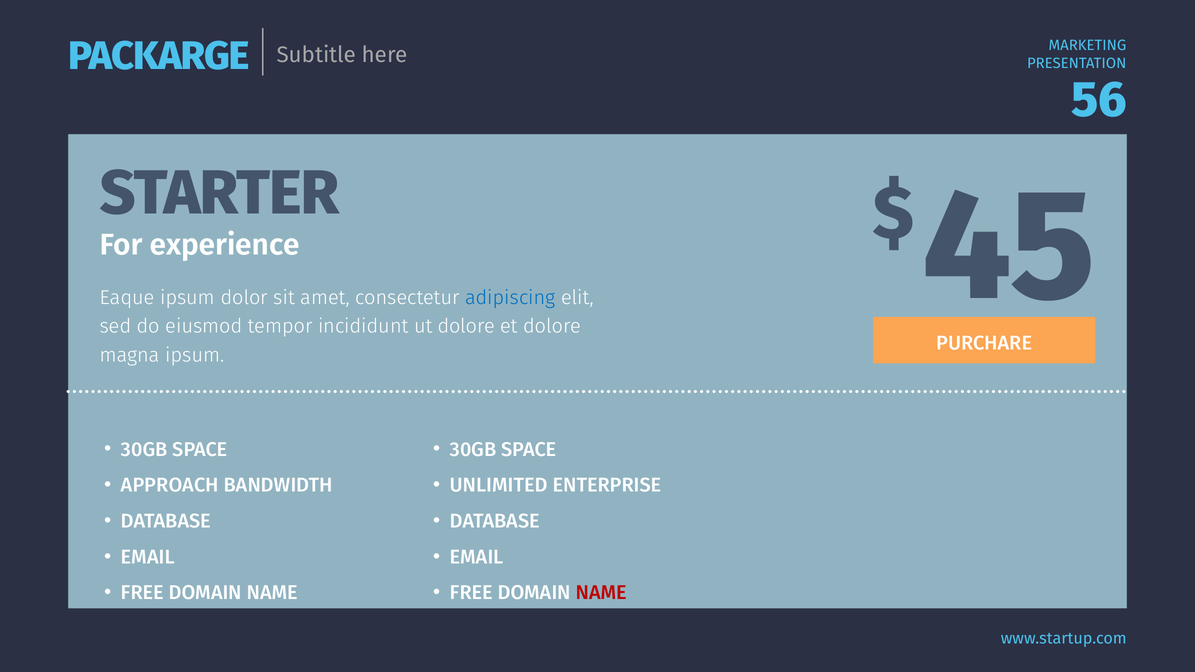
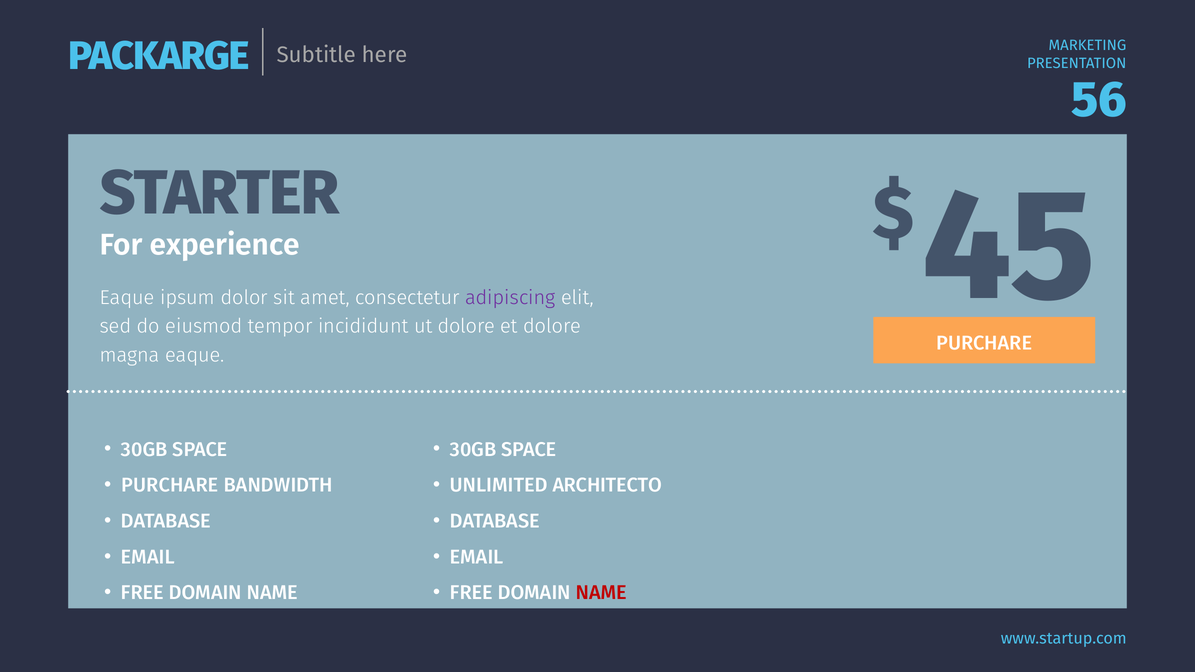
adipiscing colour: blue -> purple
magna ipsum: ipsum -> eaque
APPROACH at (170, 485): APPROACH -> PURCHARE
ENTERPRISE: ENTERPRISE -> ARCHITECTO
